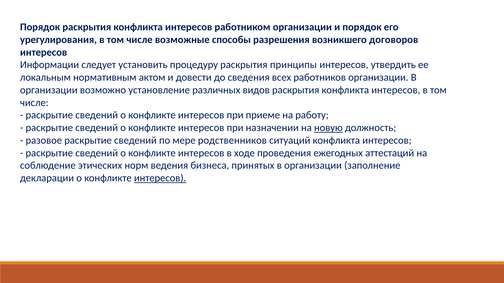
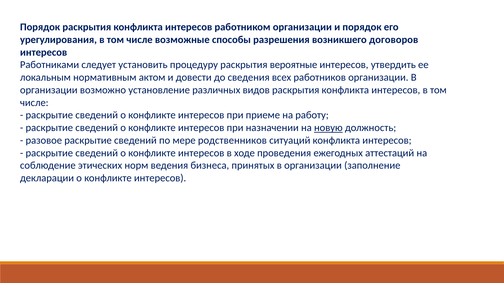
Информации: Информации -> Работниками
принципы: принципы -> вероятные
интересов at (160, 178) underline: present -> none
